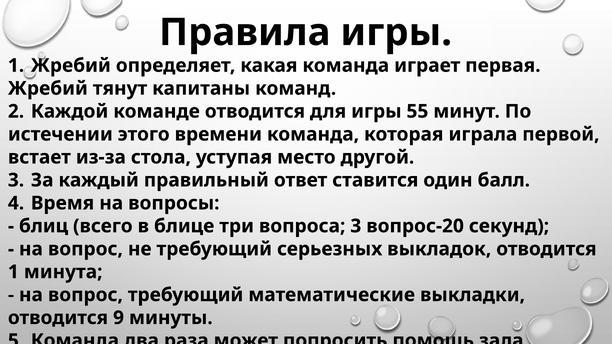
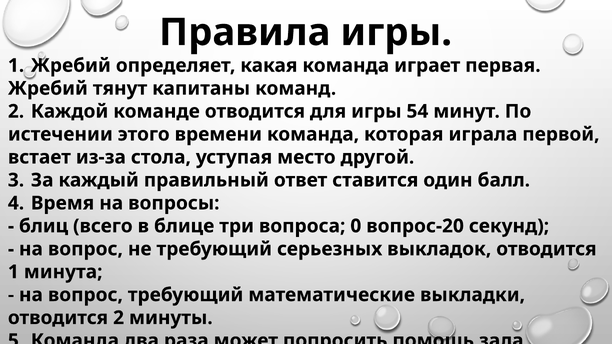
55: 55 -> 54
вопроса 3: 3 -> 0
отводится 9: 9 -> 2
